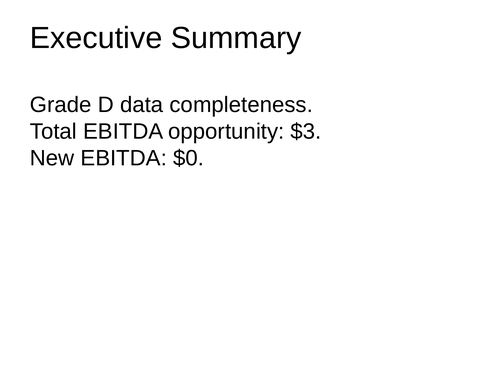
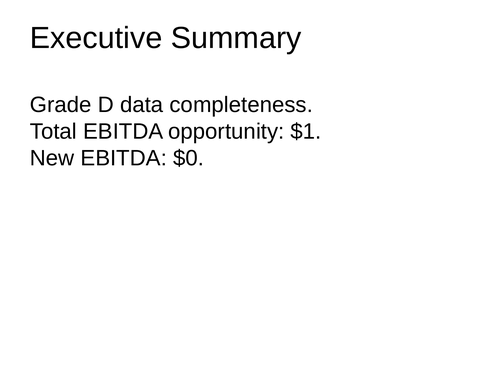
$3: $3 -> $1
